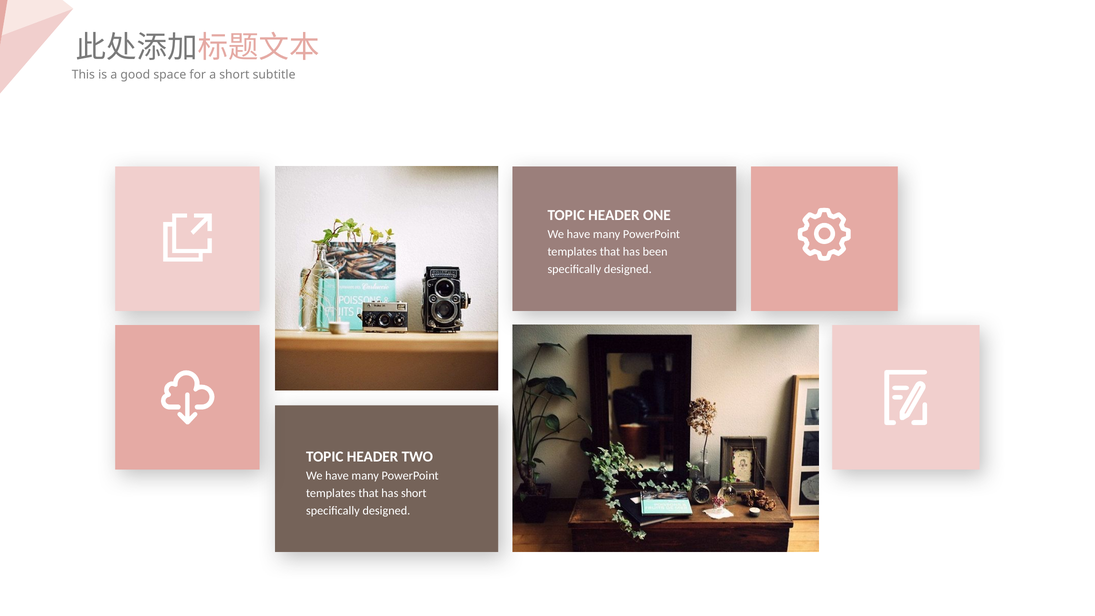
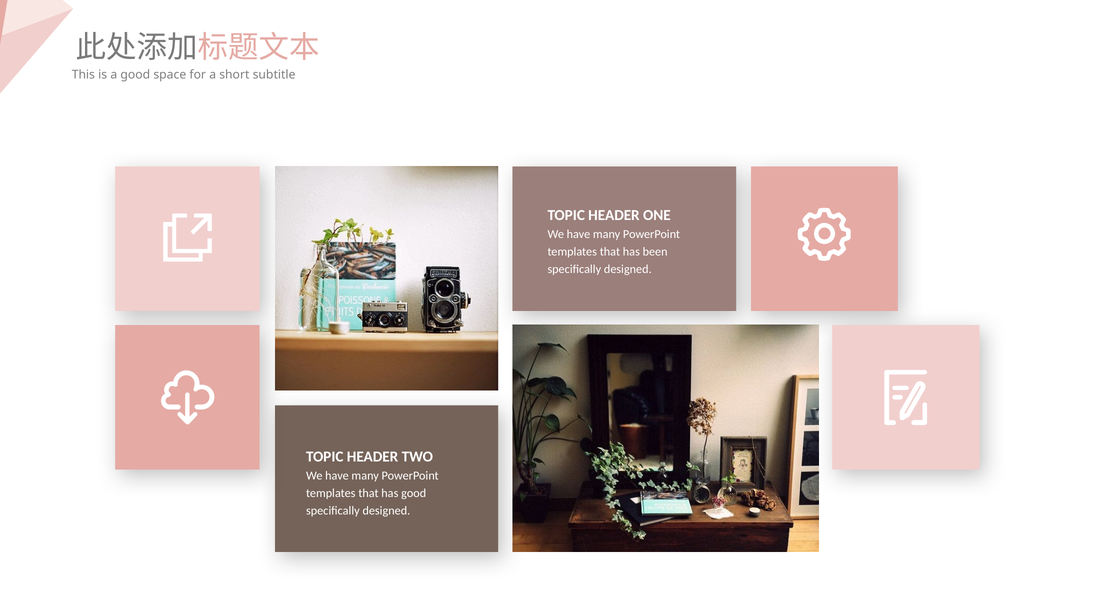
has short: short -> good
